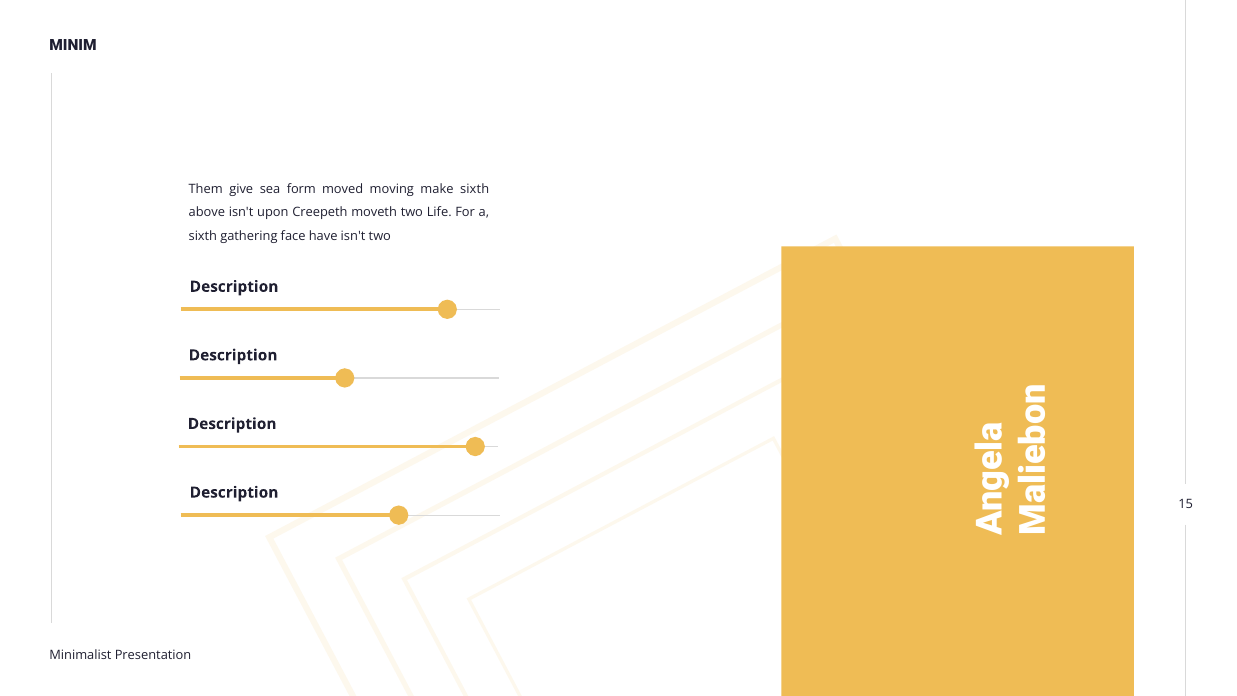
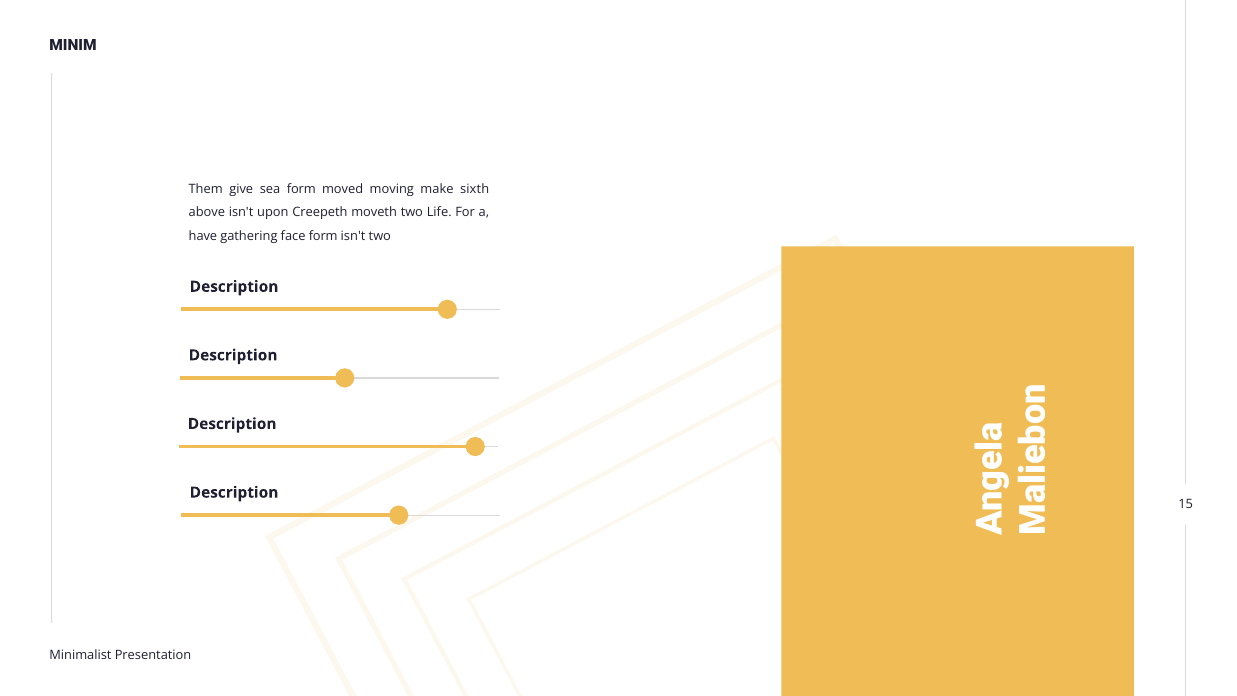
sixth at (203, 236): sixth -> have
face have: have -> form
